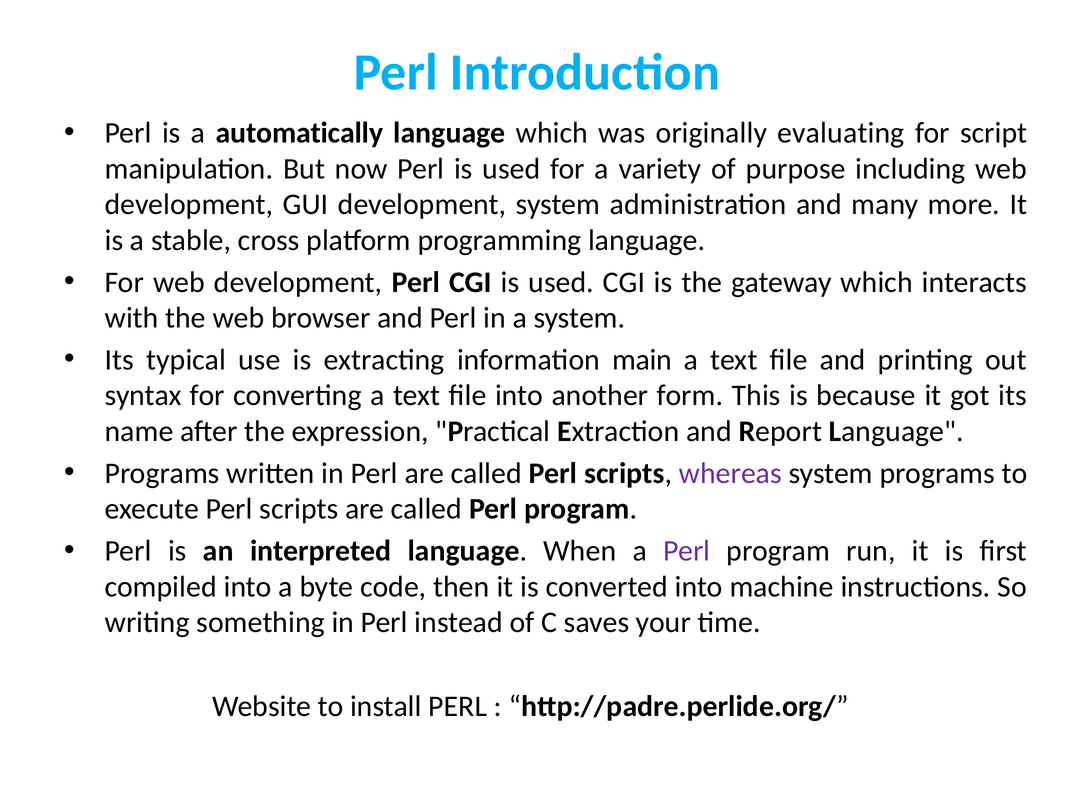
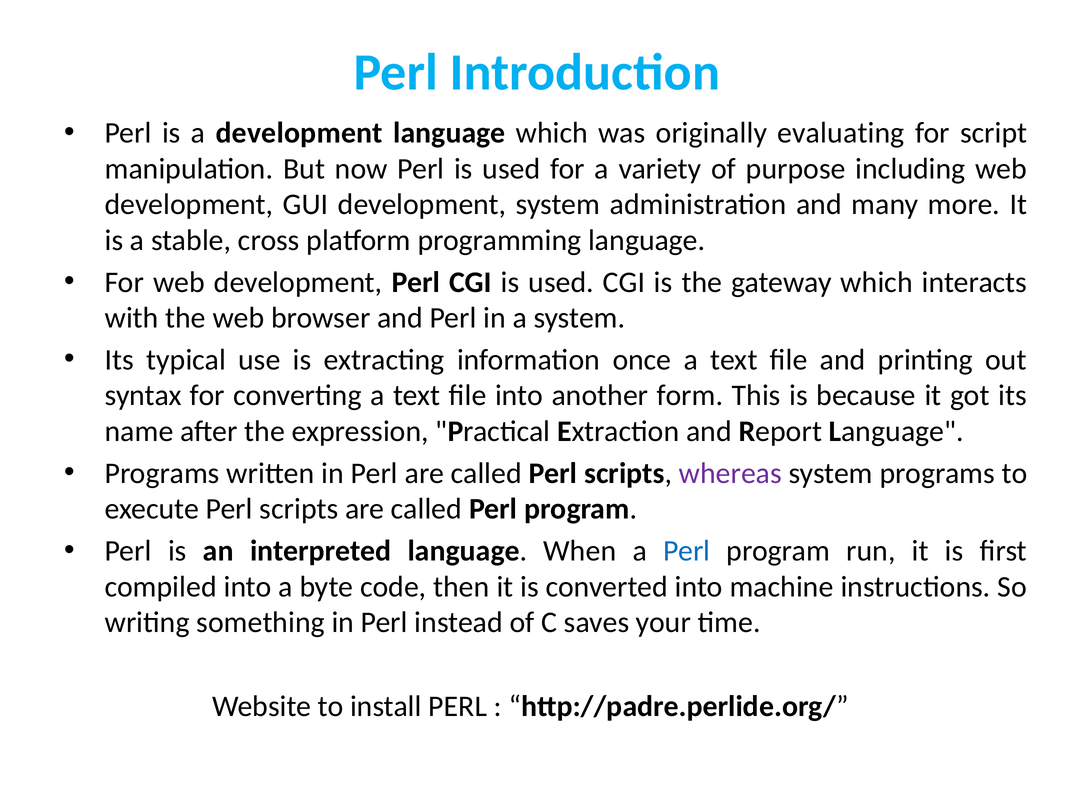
a automatically: automatically -> development
main: main -> once
Perl at (687, 551) colour: purple -> blue
